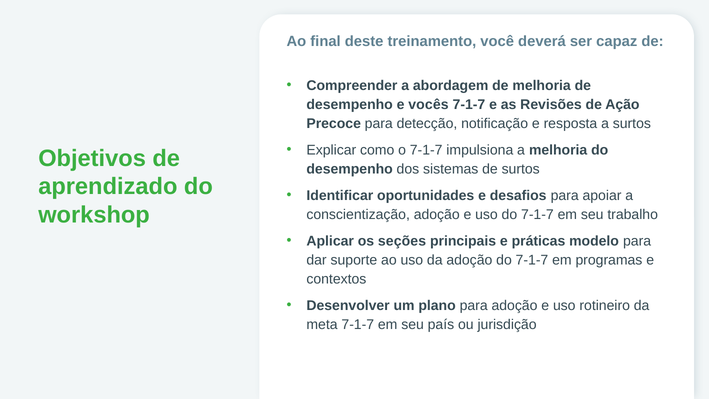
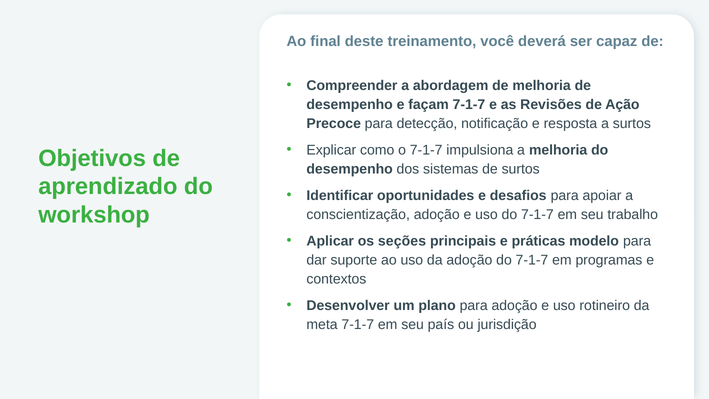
vocês: vocês -> façam
